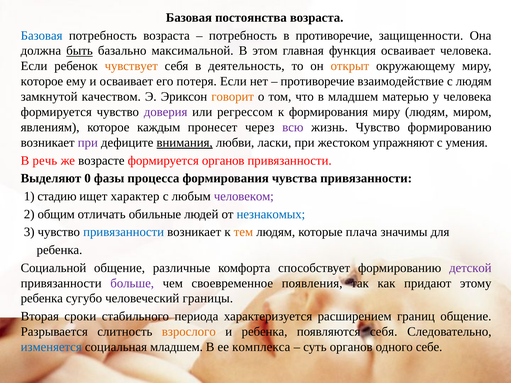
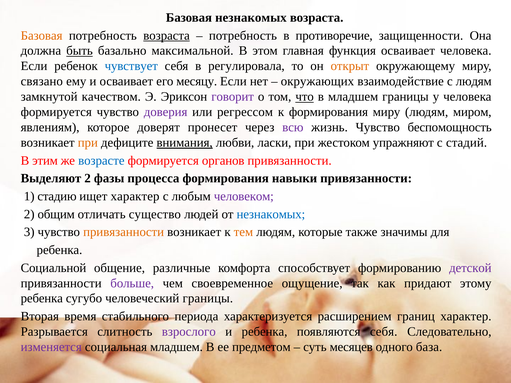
Базовая постоянства: постоянства -> незнакомых
Базовая at (42, 35) colour: blue -> orange
возраста at (167, 35) underline: none -> present
чувствует colour: orange -> blue
деятельность: деятельность -> регулировала
которое at (42, 81): которое -> связано
потеря: потеря -> месяцу
противоречие at (318, 81): противоречие -> окружающих
говорит colour: orange -> purple
что underline: none -> present
младшем матерью: матерью -> границы
каждым: каждым -> доверят
Чувство формированию: формированию -> беспомощность
при at (88, 143) colour: purple -> orange
умения: умения -> стадий
речь: речь -> этим
возрасте colour: black -> blue
Выделяют 0: 0 -> 2
чувства: чувства -> навыки
обильные: обильные -> существо
привязанности at (124, 232) colour: blue -> orange
плача: плача -> также
появления: появления -> ощущение
сроки: сроки -> время
границ общение: общение -> характер
взрослого colour: orange -> purple
изменяется colour: blue -> purple
комплекса: комплекса -> предметом
суть органов: органов -> месяцев
себе: себе -> база
